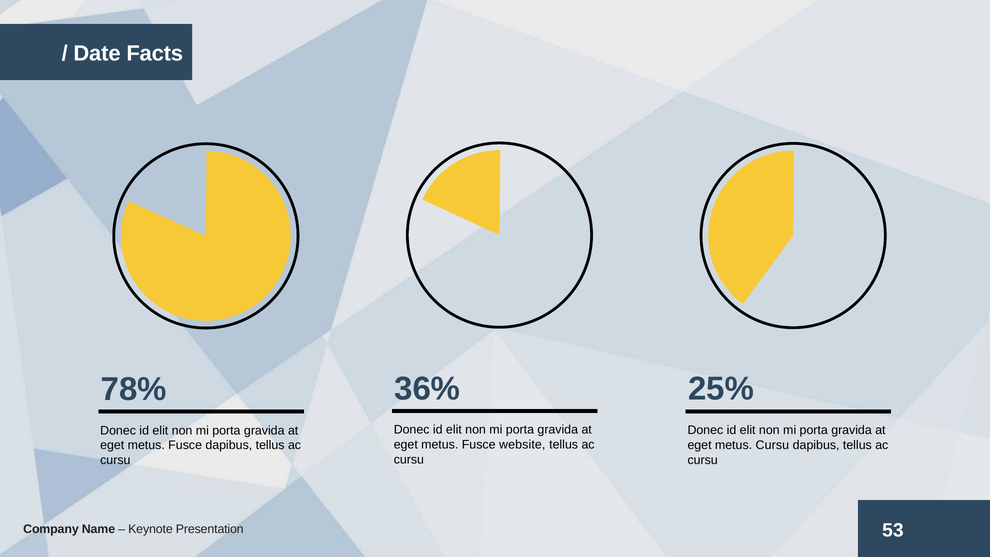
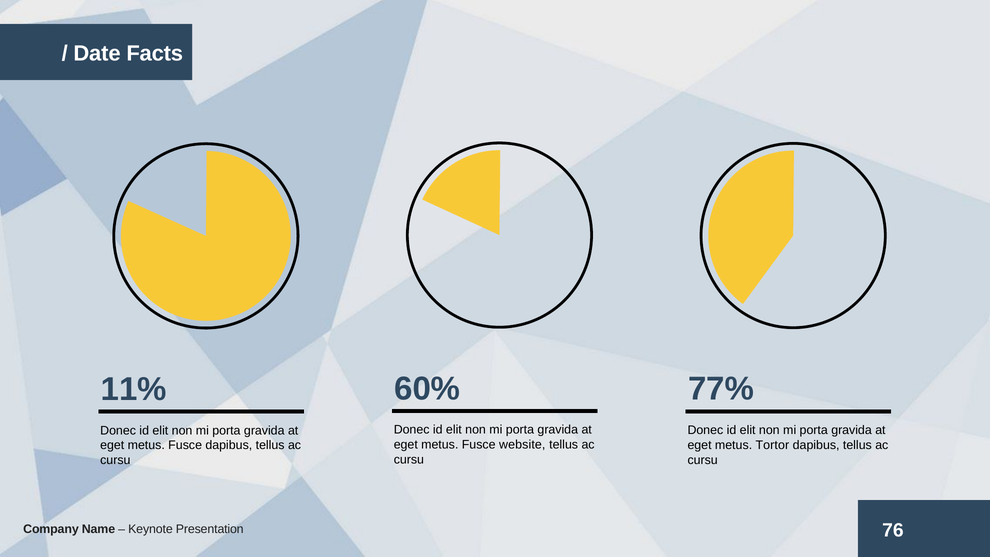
36%: 36% -> 60%
25%: 25% -> 77%
78%: 78% -> 11%
metus Cursu: Cursu -> Tortor
53: 53 -> 76
